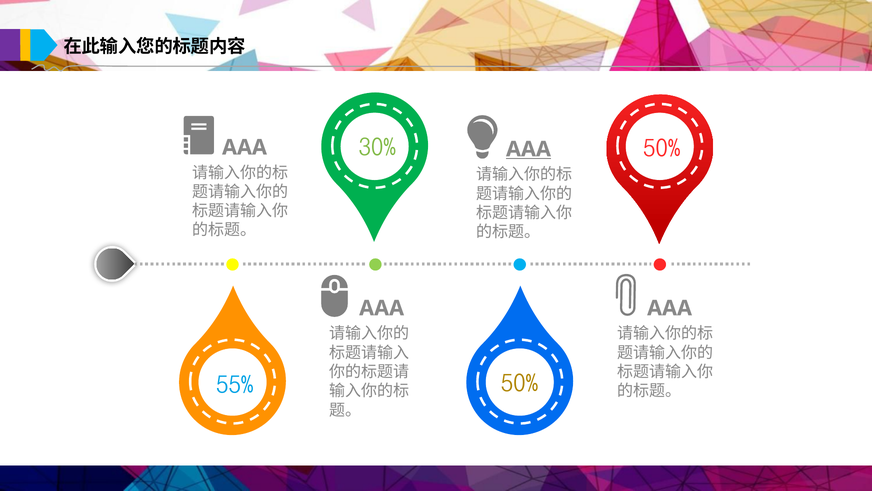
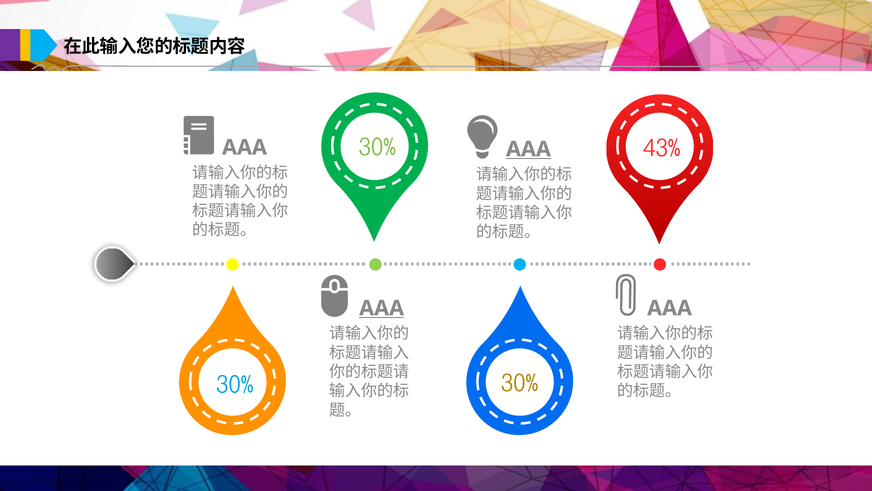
50% at (662, 148): 50% -> 43%
AAA at (382, 308) underline: none -> present
50% at (519, 383): 50% -> 30%
55% at (235, 385): 55% -> 30%
